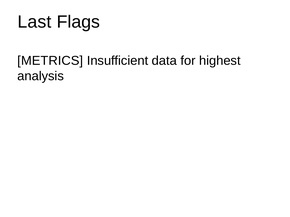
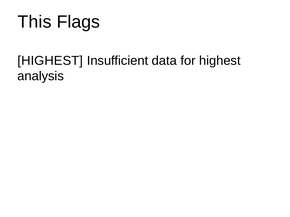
Last: Last -> This
METRICS at (50, 61): METRICS -> HIGHEST
